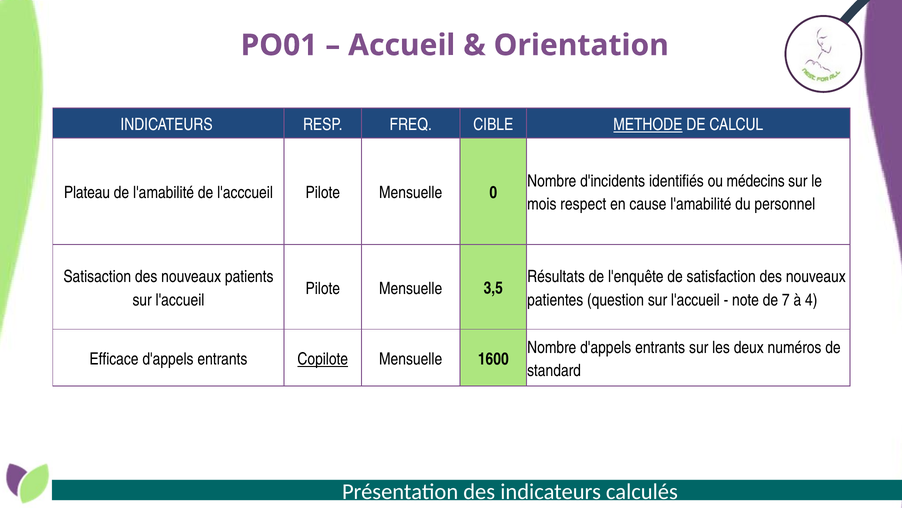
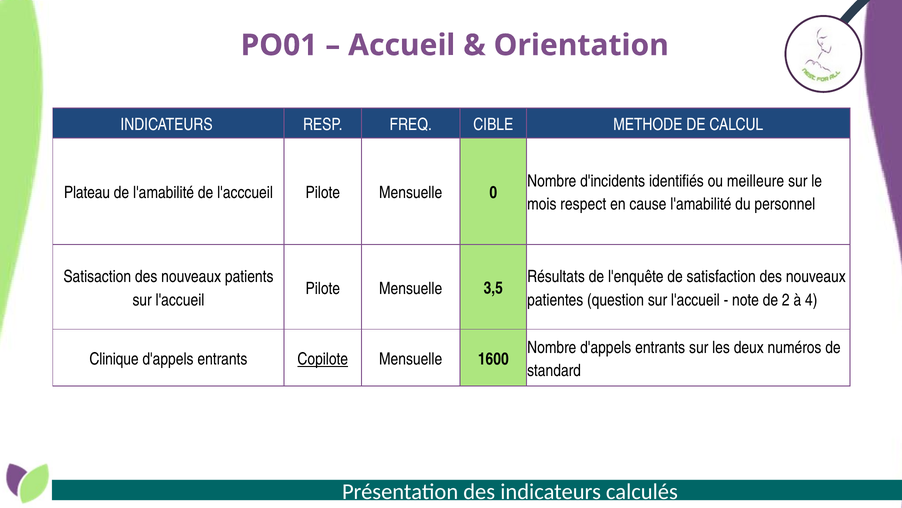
METHODE underline: present -> none
médecins: médecins -> meilleure
7: 7 -> 2
Efficace: Efficace -> Clinique
